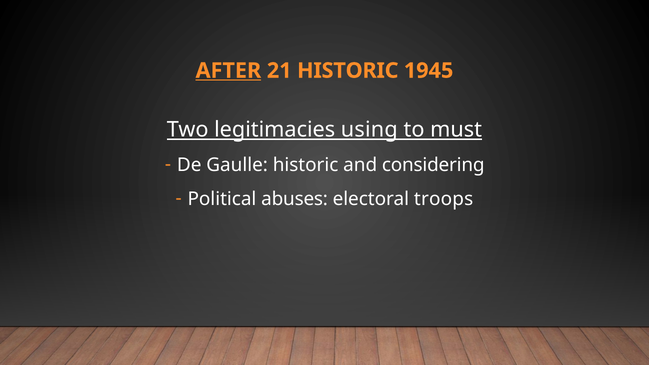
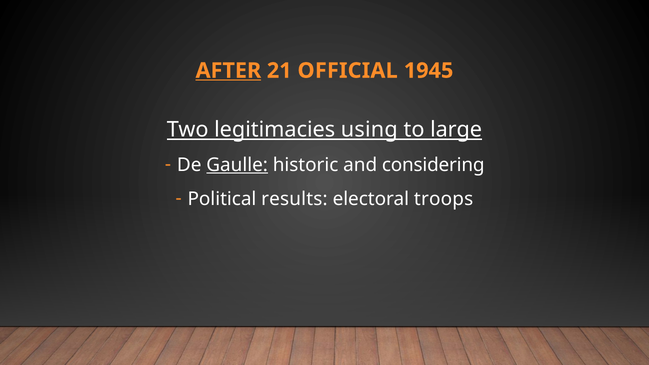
21 HISTORIC: HISTORIC -> OFFICIAL
must: must -> large
Gaulle underline: none -> present
abuses: abuses -> results
